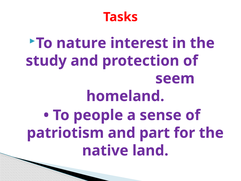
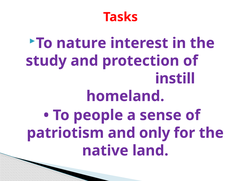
seem: seem -> instill
part: part -> only
